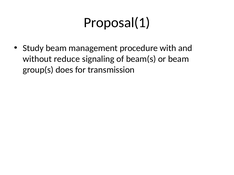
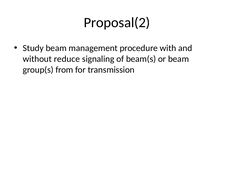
Proposal(1: Proposal(1 -> Proposal(2
does: does -> from
